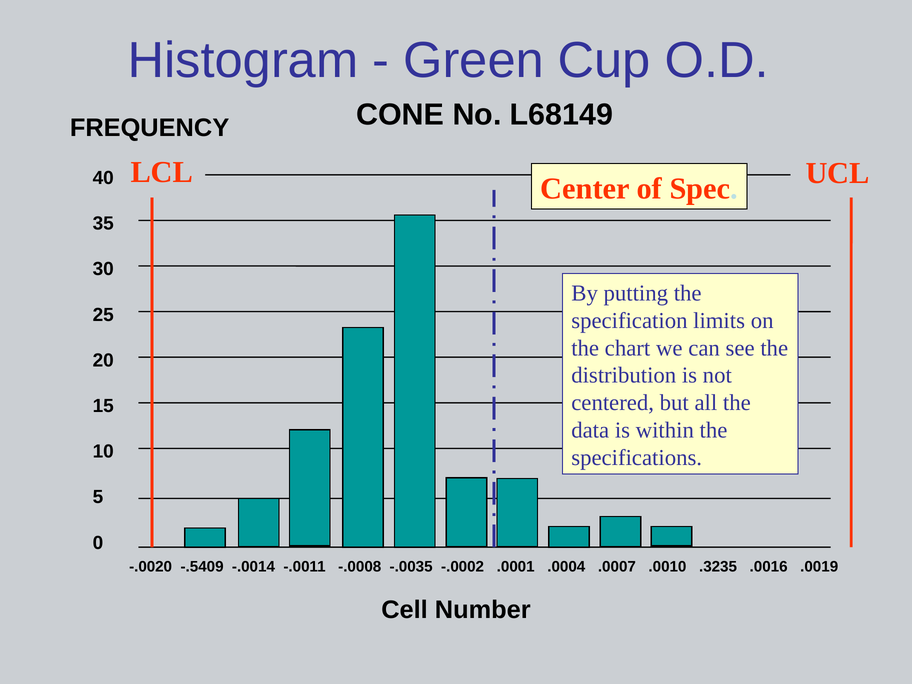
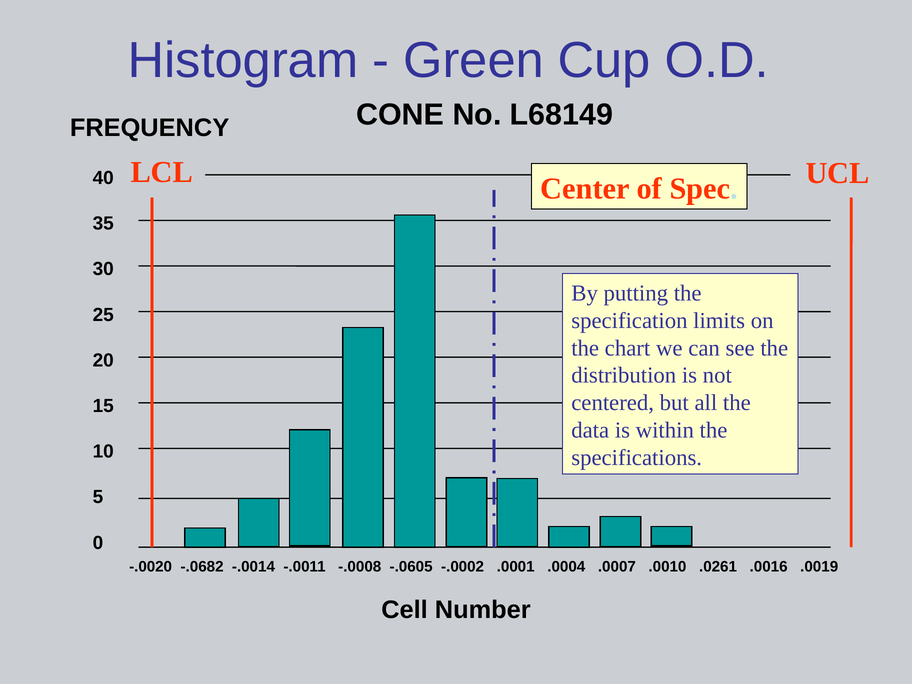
-.5409: -.5409 -> -.0682
-.0035: -.0035 -> -.0605
.3235: .3235 -> .0261
